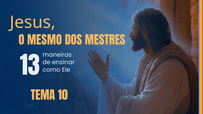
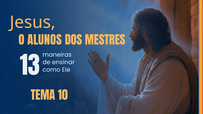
MESMO: MESMO -> ALUNOS
